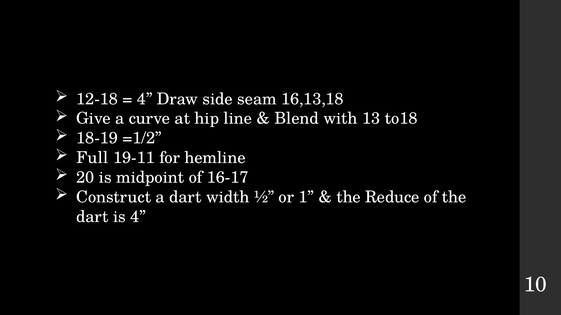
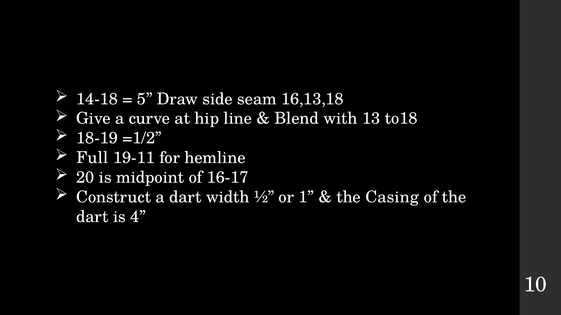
12-18: 12-18 -> 14-18
4 at (145, 99): 4 -> 5
Reduce: Reduce -> Casing
